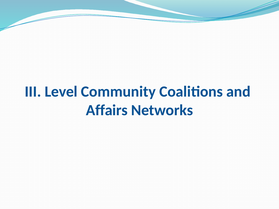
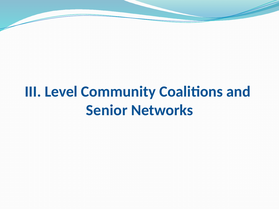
Affairs: Affairs -> Senior
